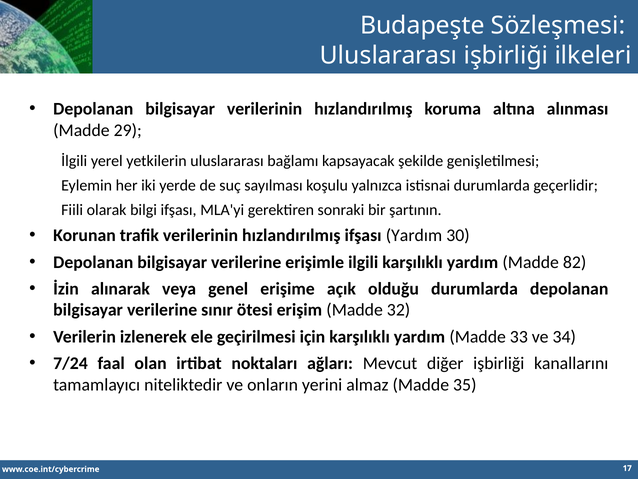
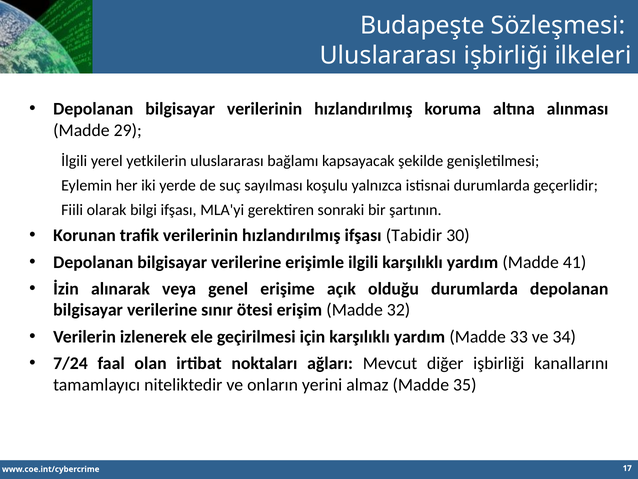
ifşası Yardım: Yardım -> Tabidir
82: 82 -> 41
